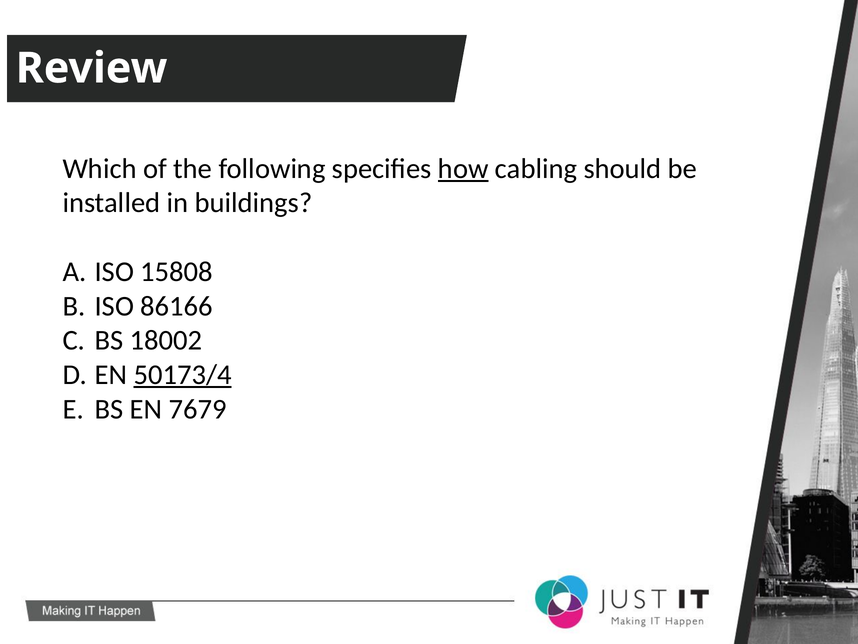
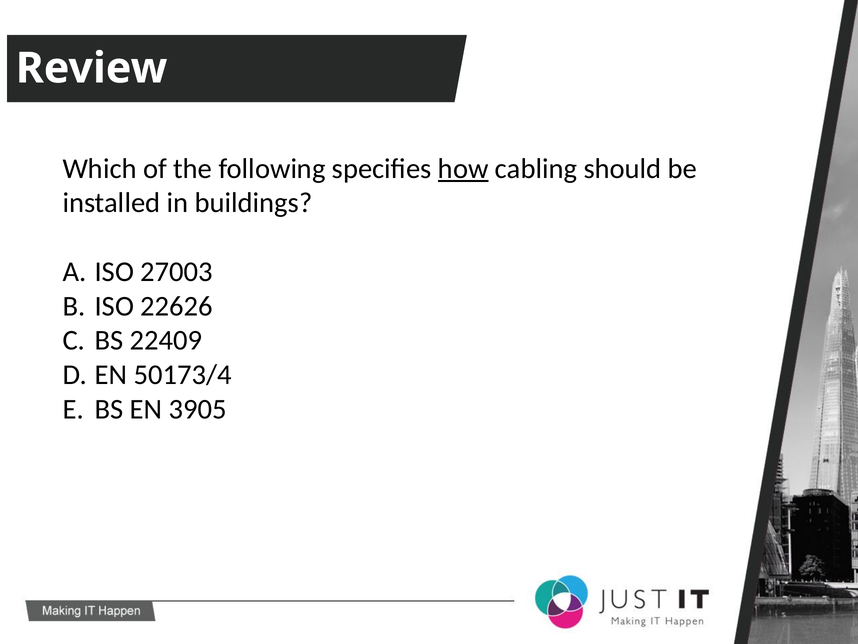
15808: 15808 -> 27003
86166: 86166 -> 22626
18002: 18002 -> 22409
50173/4 underline: present -> none
7679: 7679 -> 3905
